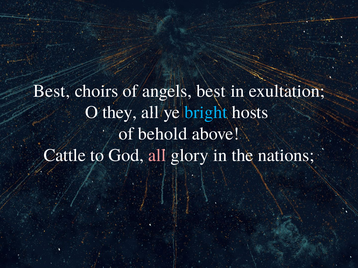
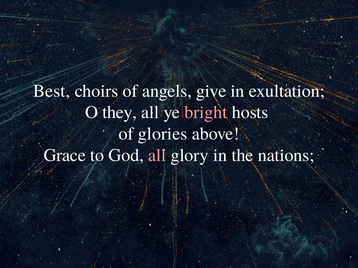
angels best: best -> give
bright colour: light blue -> pink
behold: behold -> glories
Cattle: Cattle -> Grace
